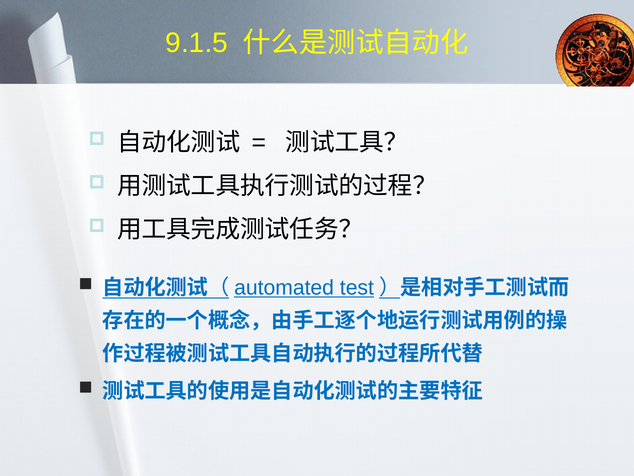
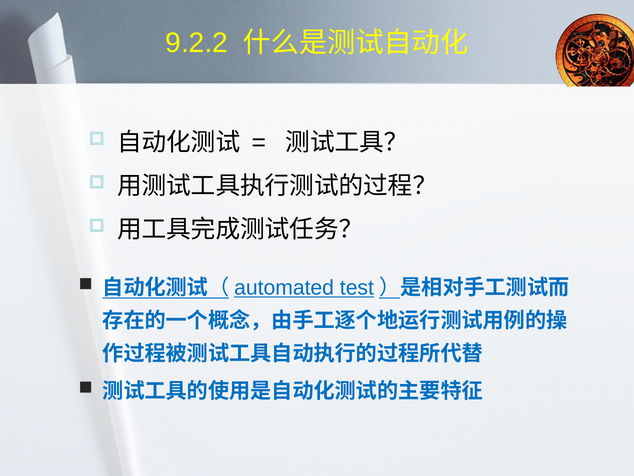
9.1.5: 9.1.5 -> 9.2.2
